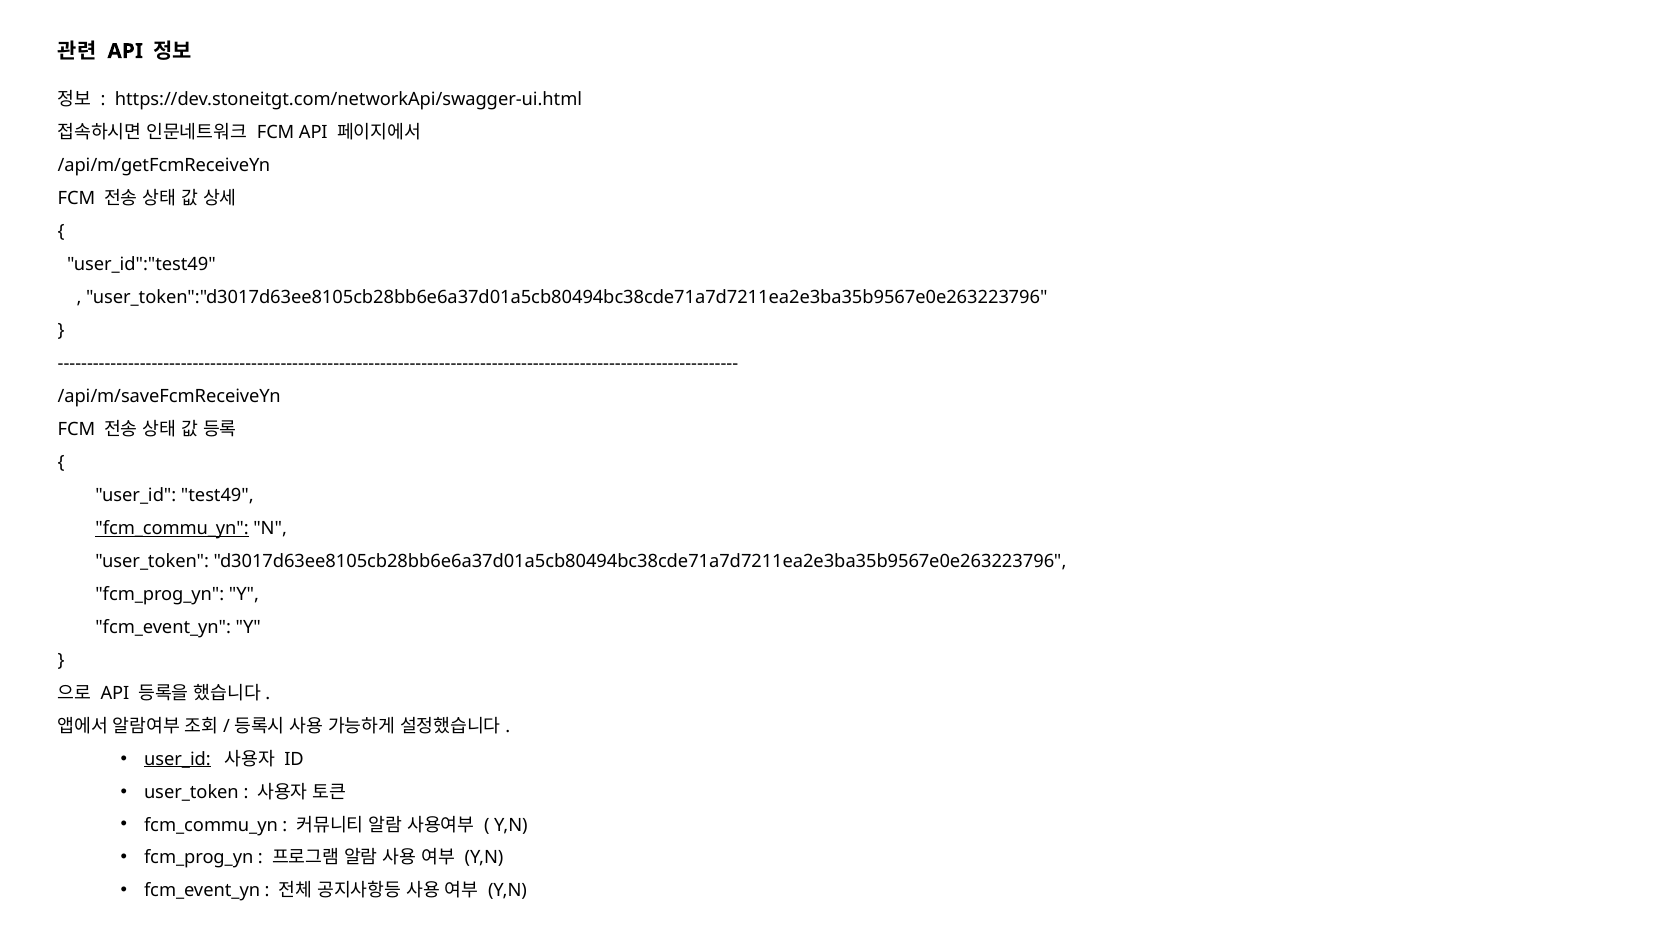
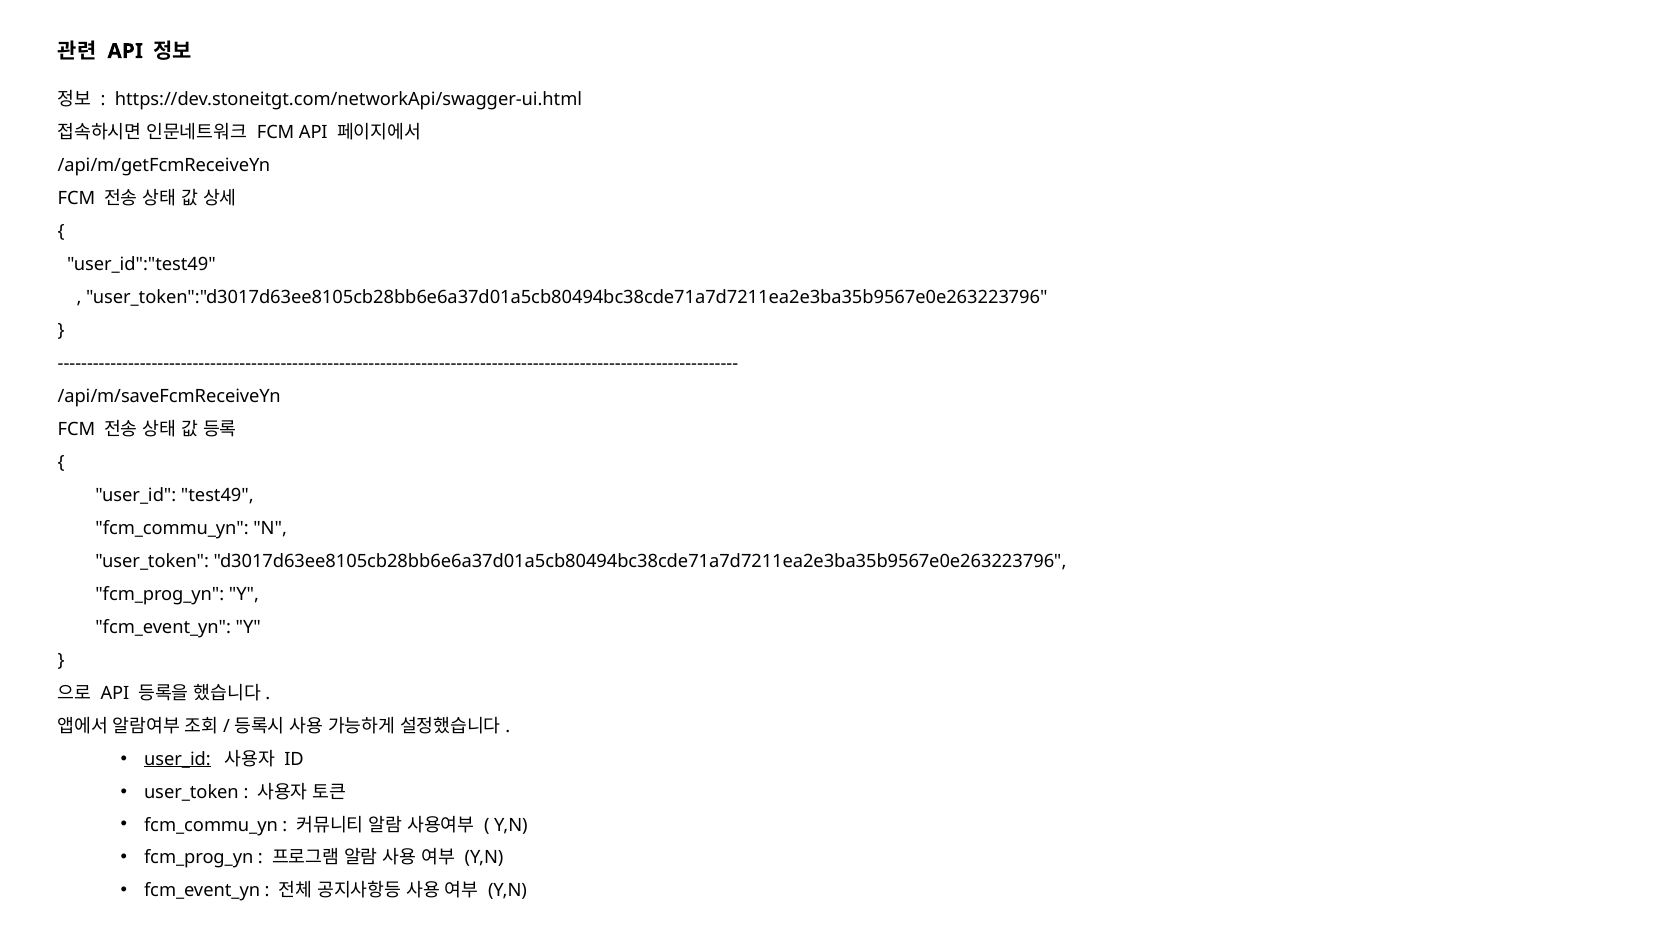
fcm_commu_yn at (172, 528) underline: present -> none
